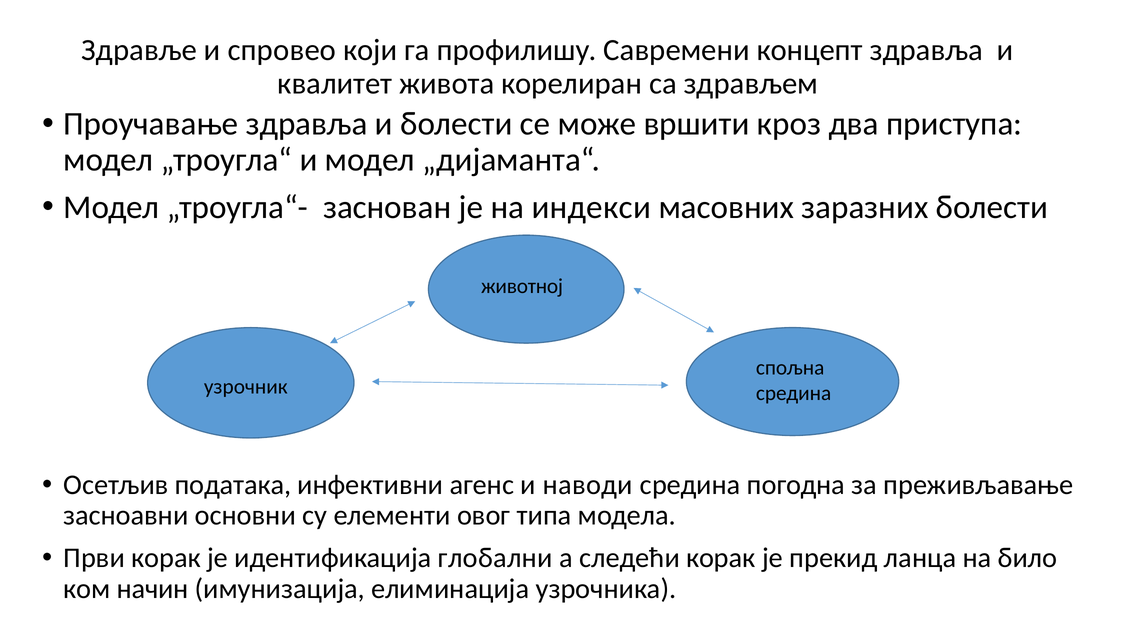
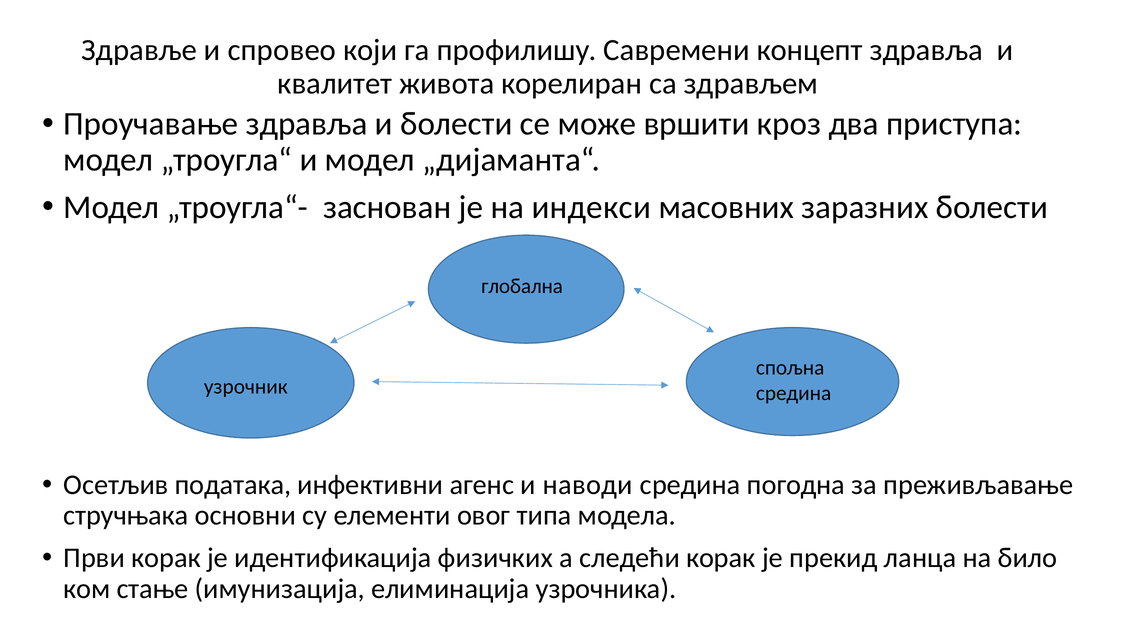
животној: животној -> глобална
засноавни: засноавни -> стручњака
глобални: глобални -> физичких
начин: начин -> стање
